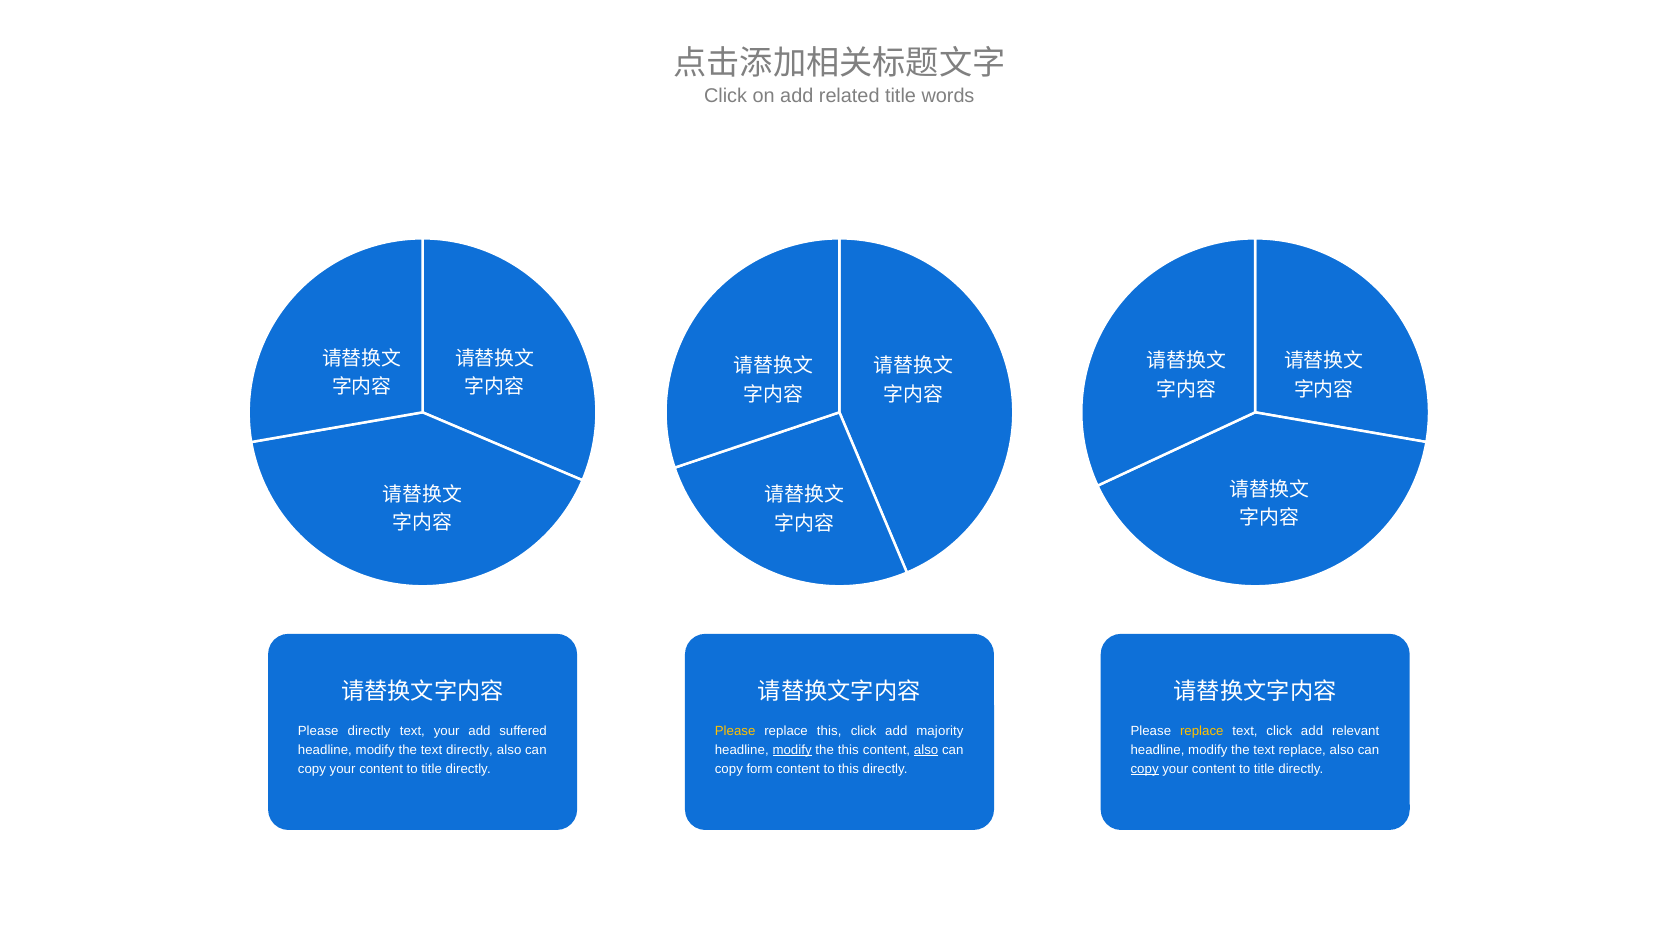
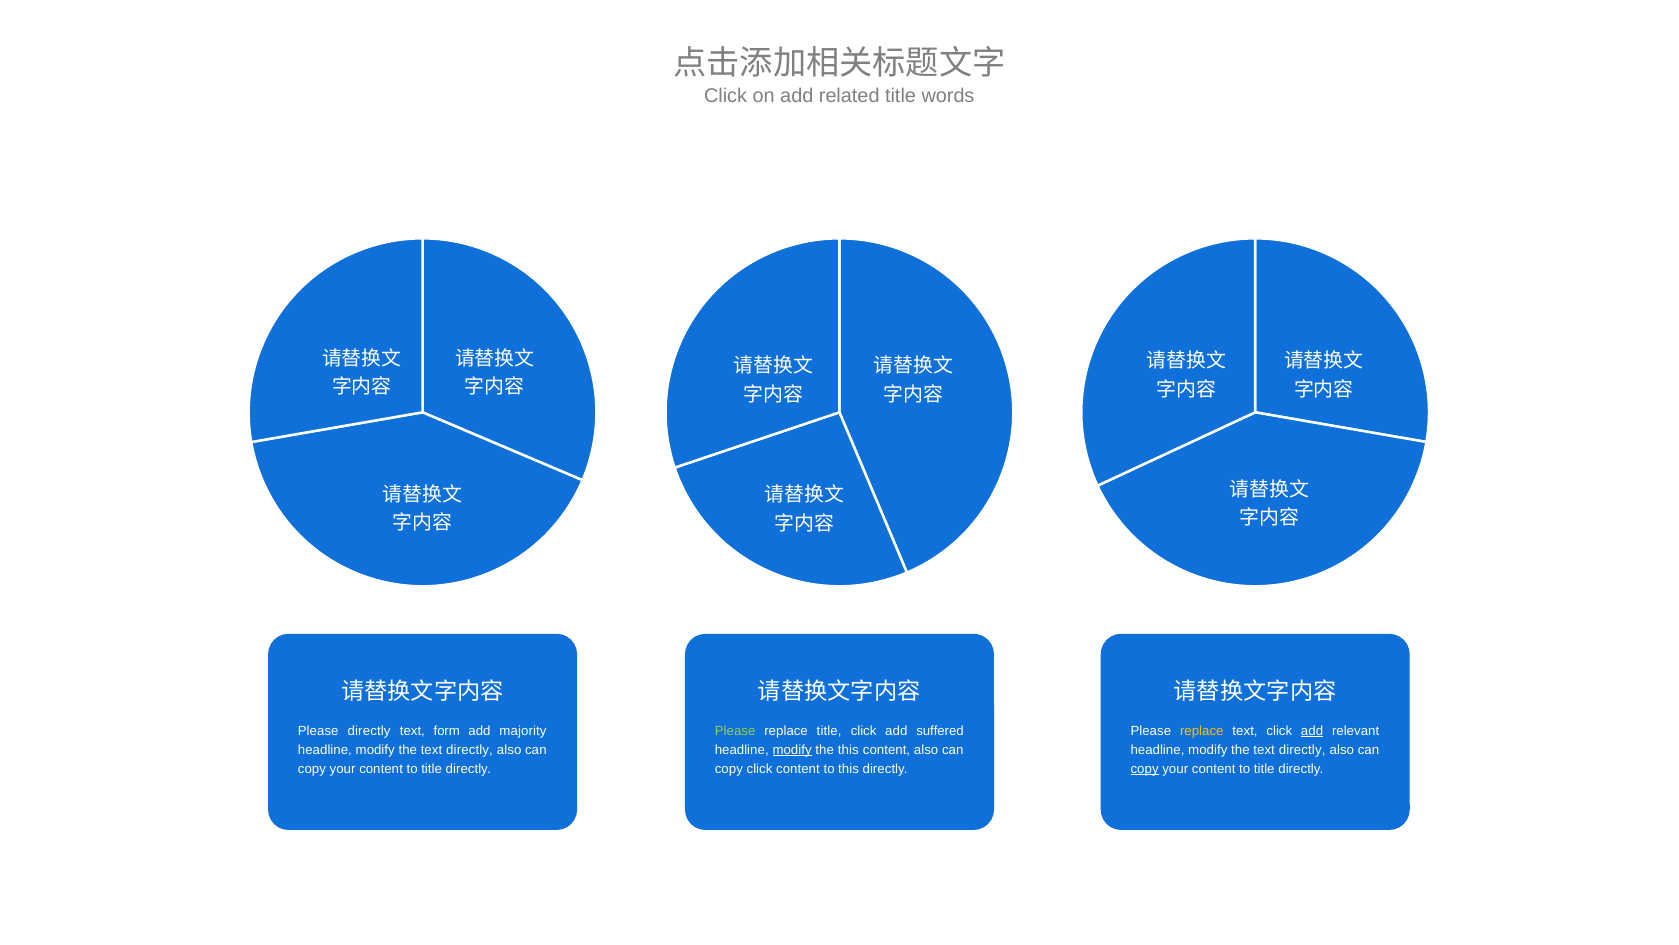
text your: your -> form
suffered: suffered -> majority
Please at (735, 730) colour: yellow -> light green
replace this: this -> title
majority: majority -> suffered
add at (1312, 730) underline: none -> present
also at (926, 749) underline: present -> none
replace at (1302, 749): replace -> directly
copy form: form -> click
